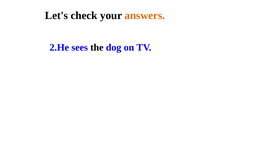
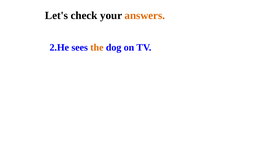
the colour: black -> orange
